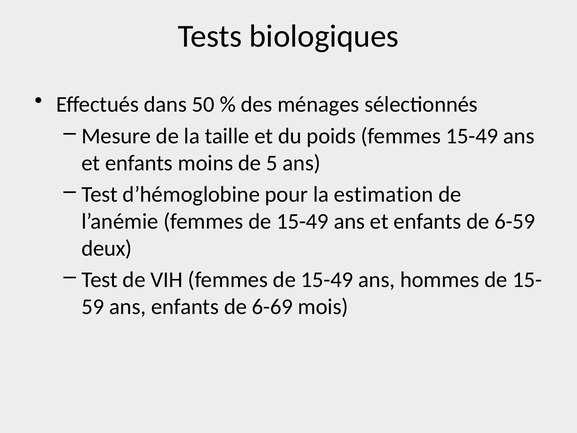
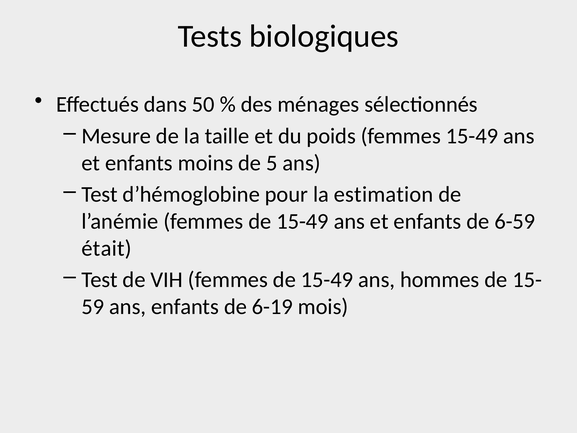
deux: deux -> était
6-69: 6-69 -> 6-19
